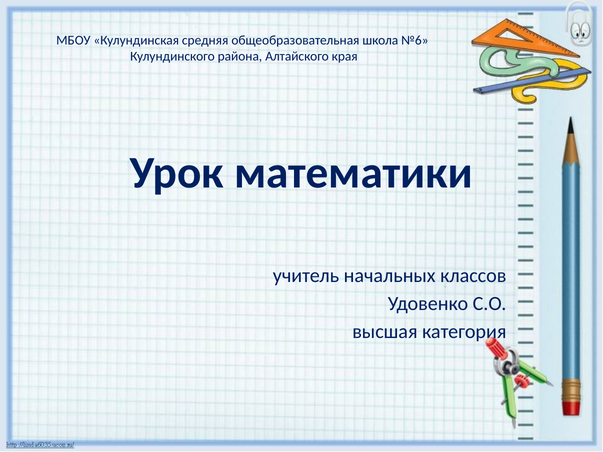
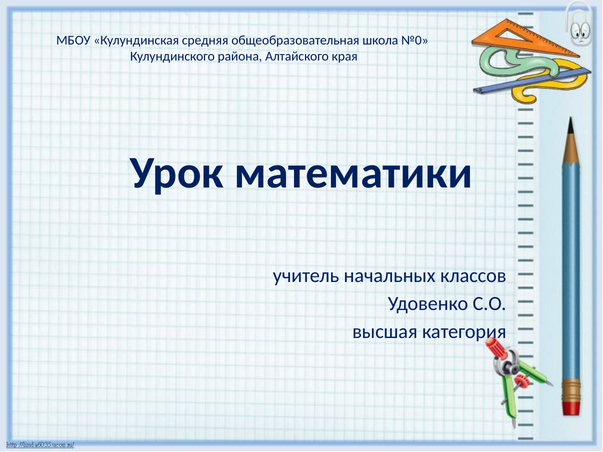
№6: №6 -> №0
